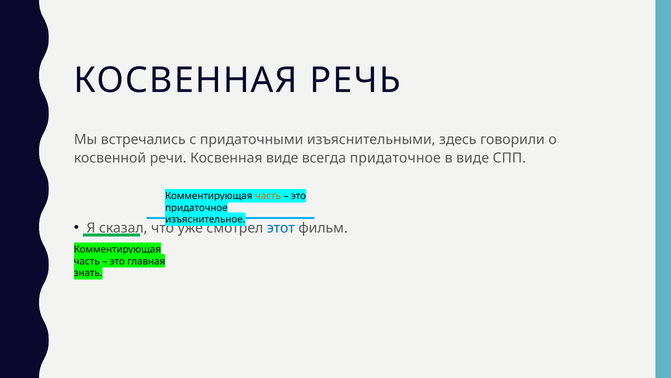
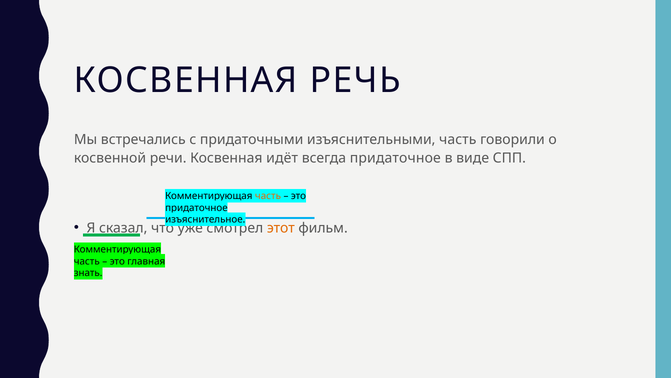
изъяснительными здесь: здесь -> часть
Косвенная виде: виде -> идёт
этот colour: blue -> orange
